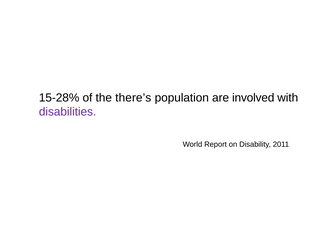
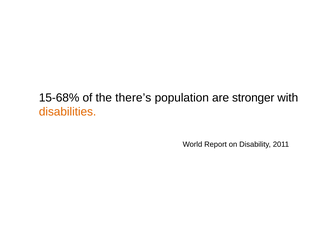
15-28%: 15-28% -> 15-68%
involved: involved -> stronger
disabilities colour: purple -> orange
